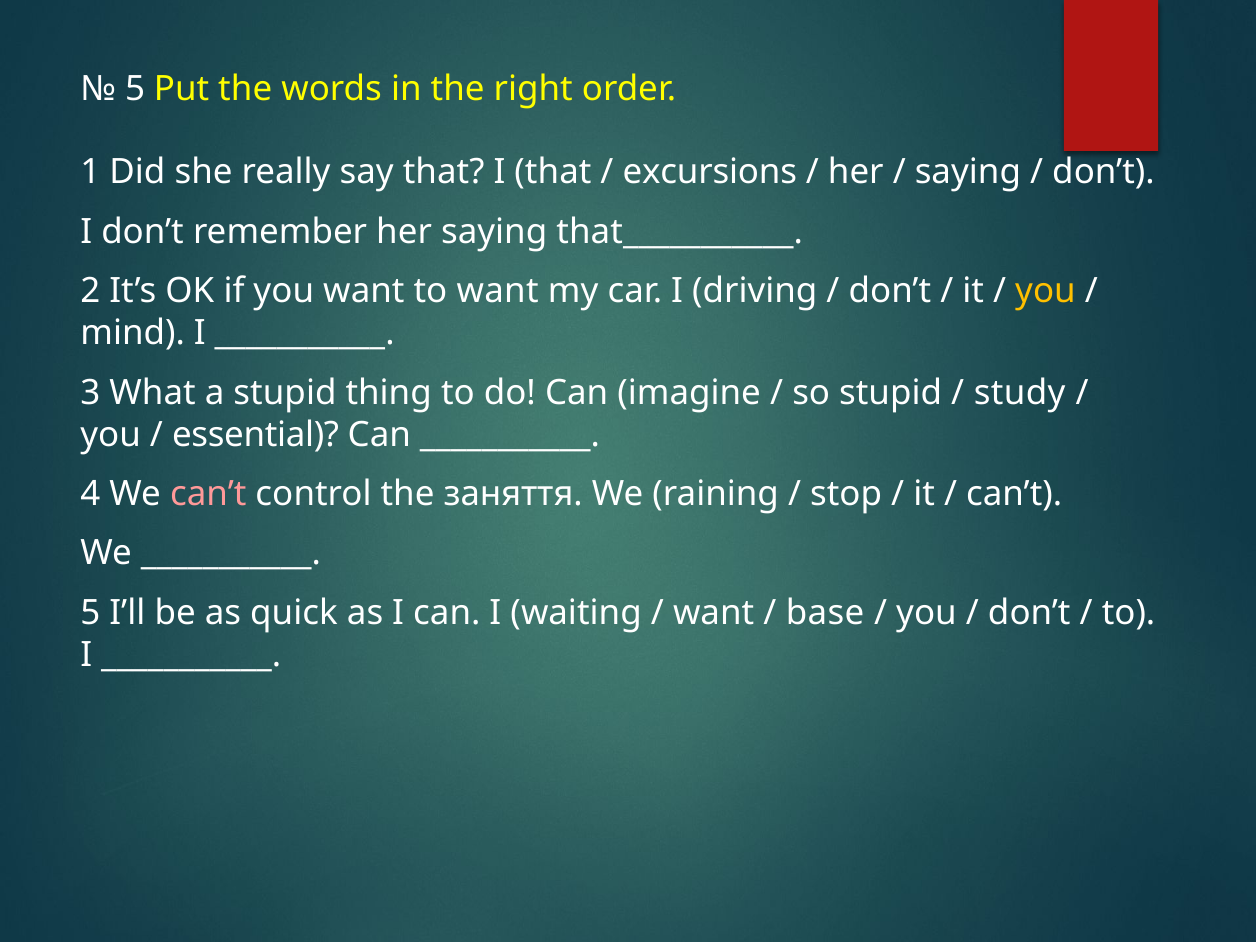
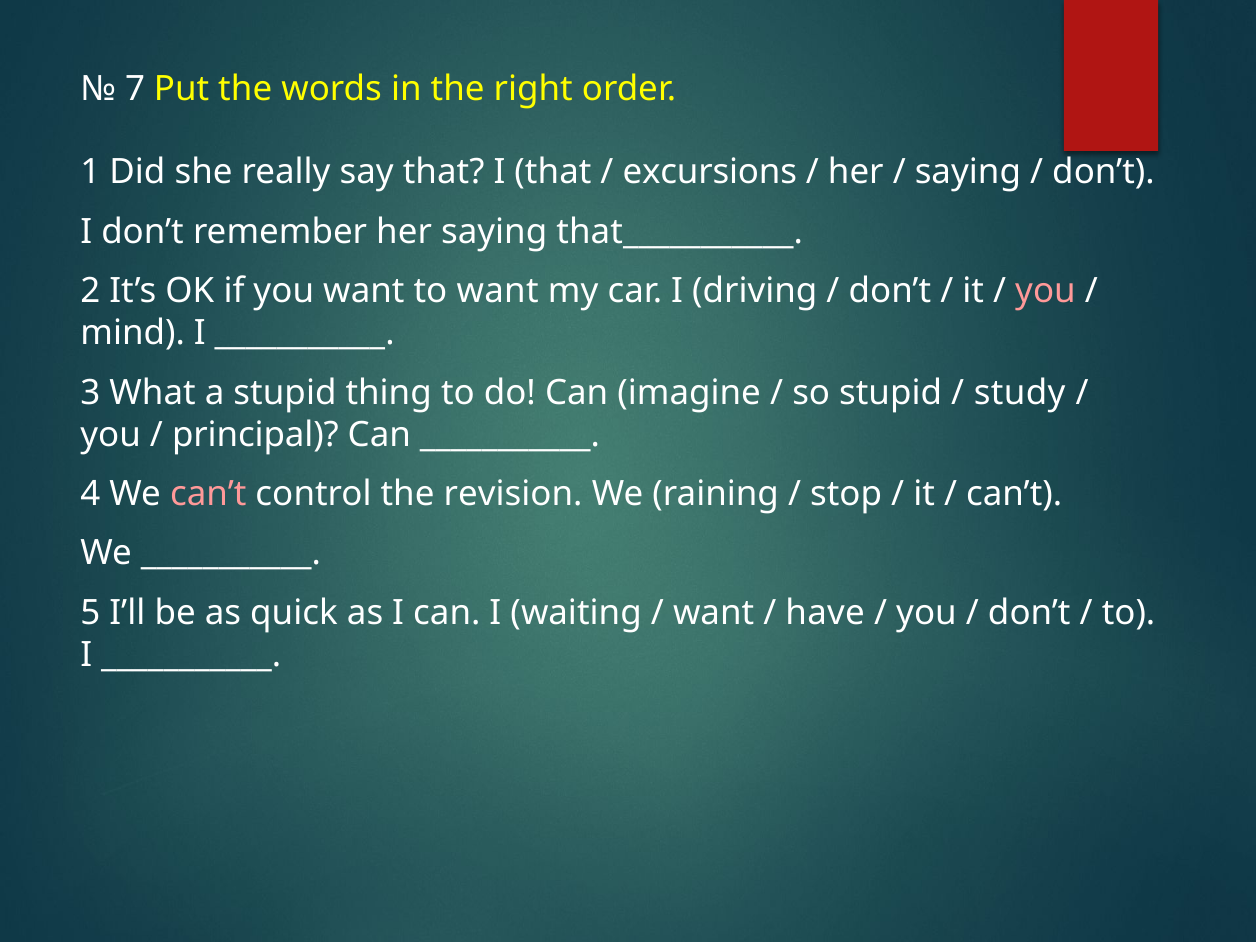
5 at (135, 89): 5 -> 7
you at (1045, 291) colour: yellow -> pink
essential: essential -> principal
заняття: заняття -> revision
base: base -> have
